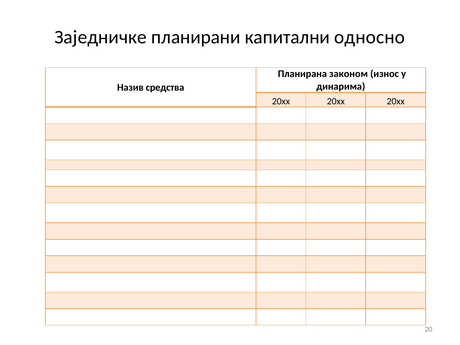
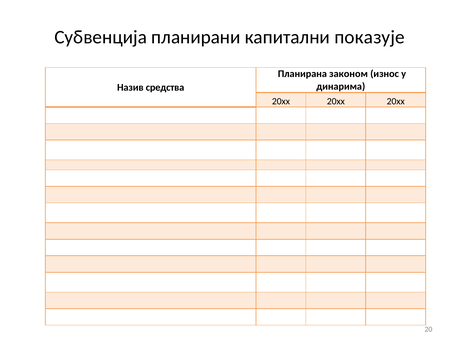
Заједничке: Заједничке -> Субвенција
односно: односно -> показује
